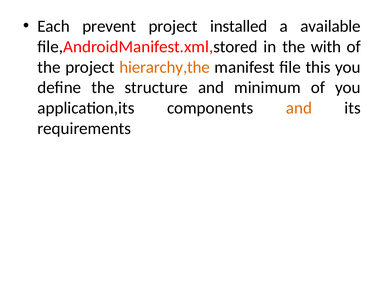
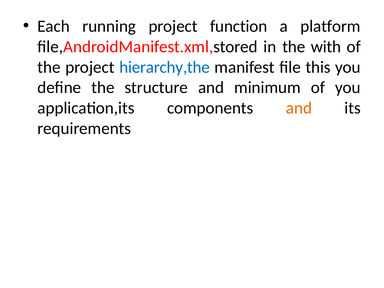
prevent: prevent -> running
installed: installed -> function
available: available -> platform
hierarchy,the colour: orange -> blue
